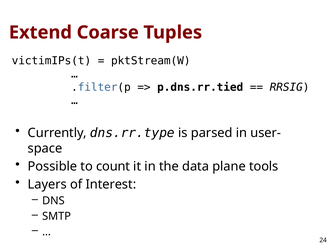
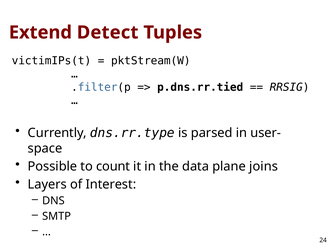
Coarse: Coarse -> Detect
tools: tools -> joins
